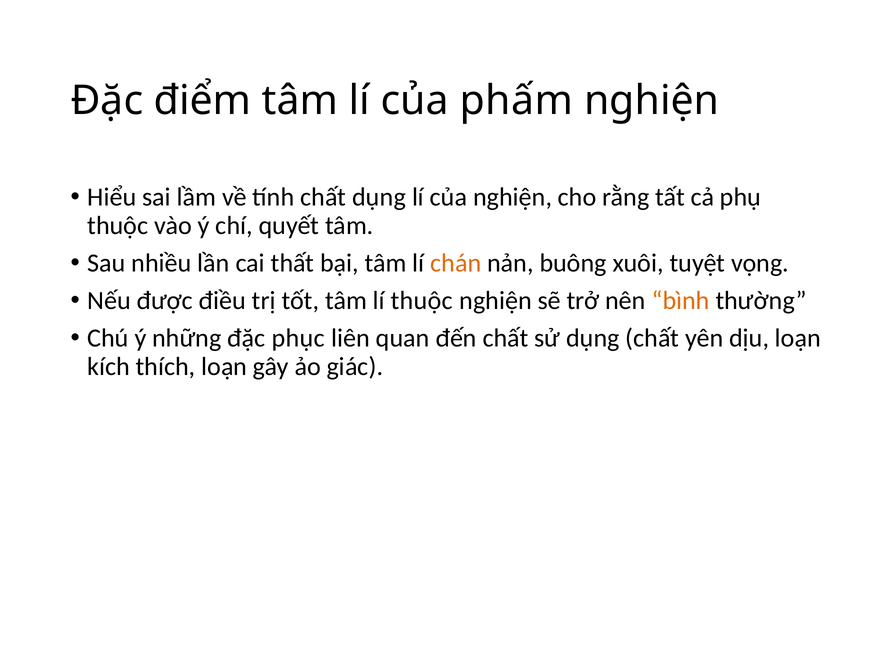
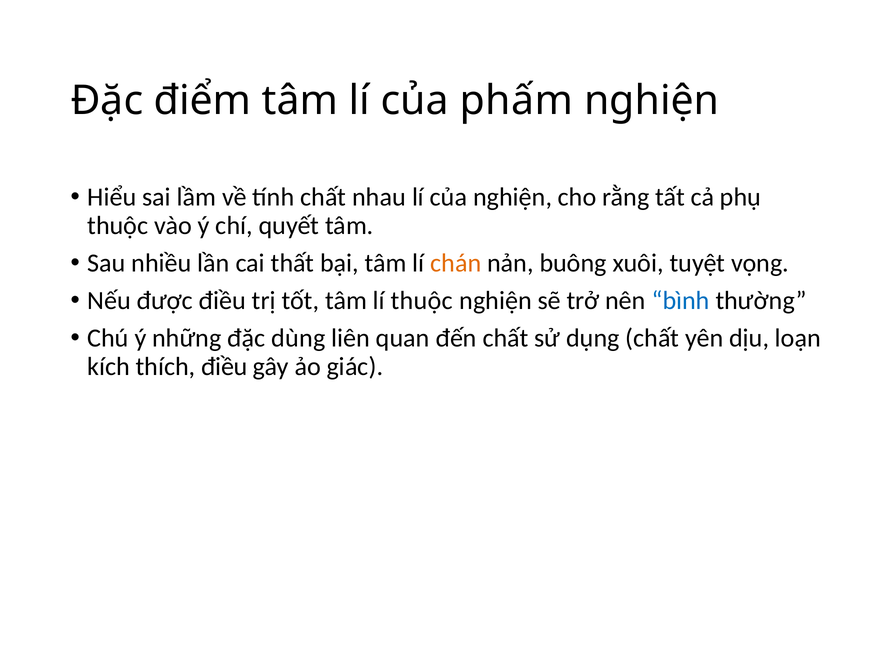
chất dụng: dụng -> nhau
bình colour: orange -> blue
phục: phục -> dùng
thích loạn: loạn -> điều
